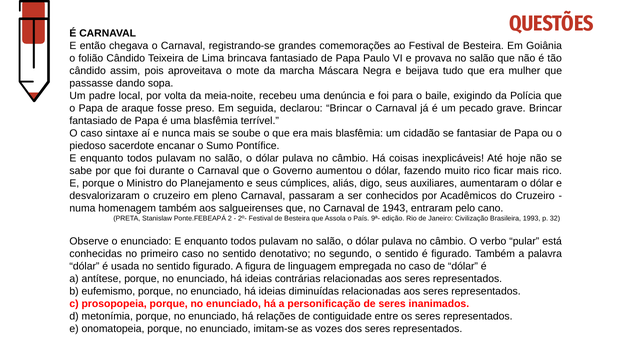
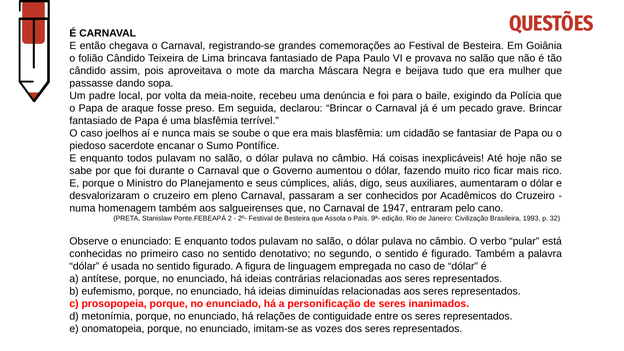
sintaxe: sintaxe -> joelhos
1943: 1943 -> 1947
